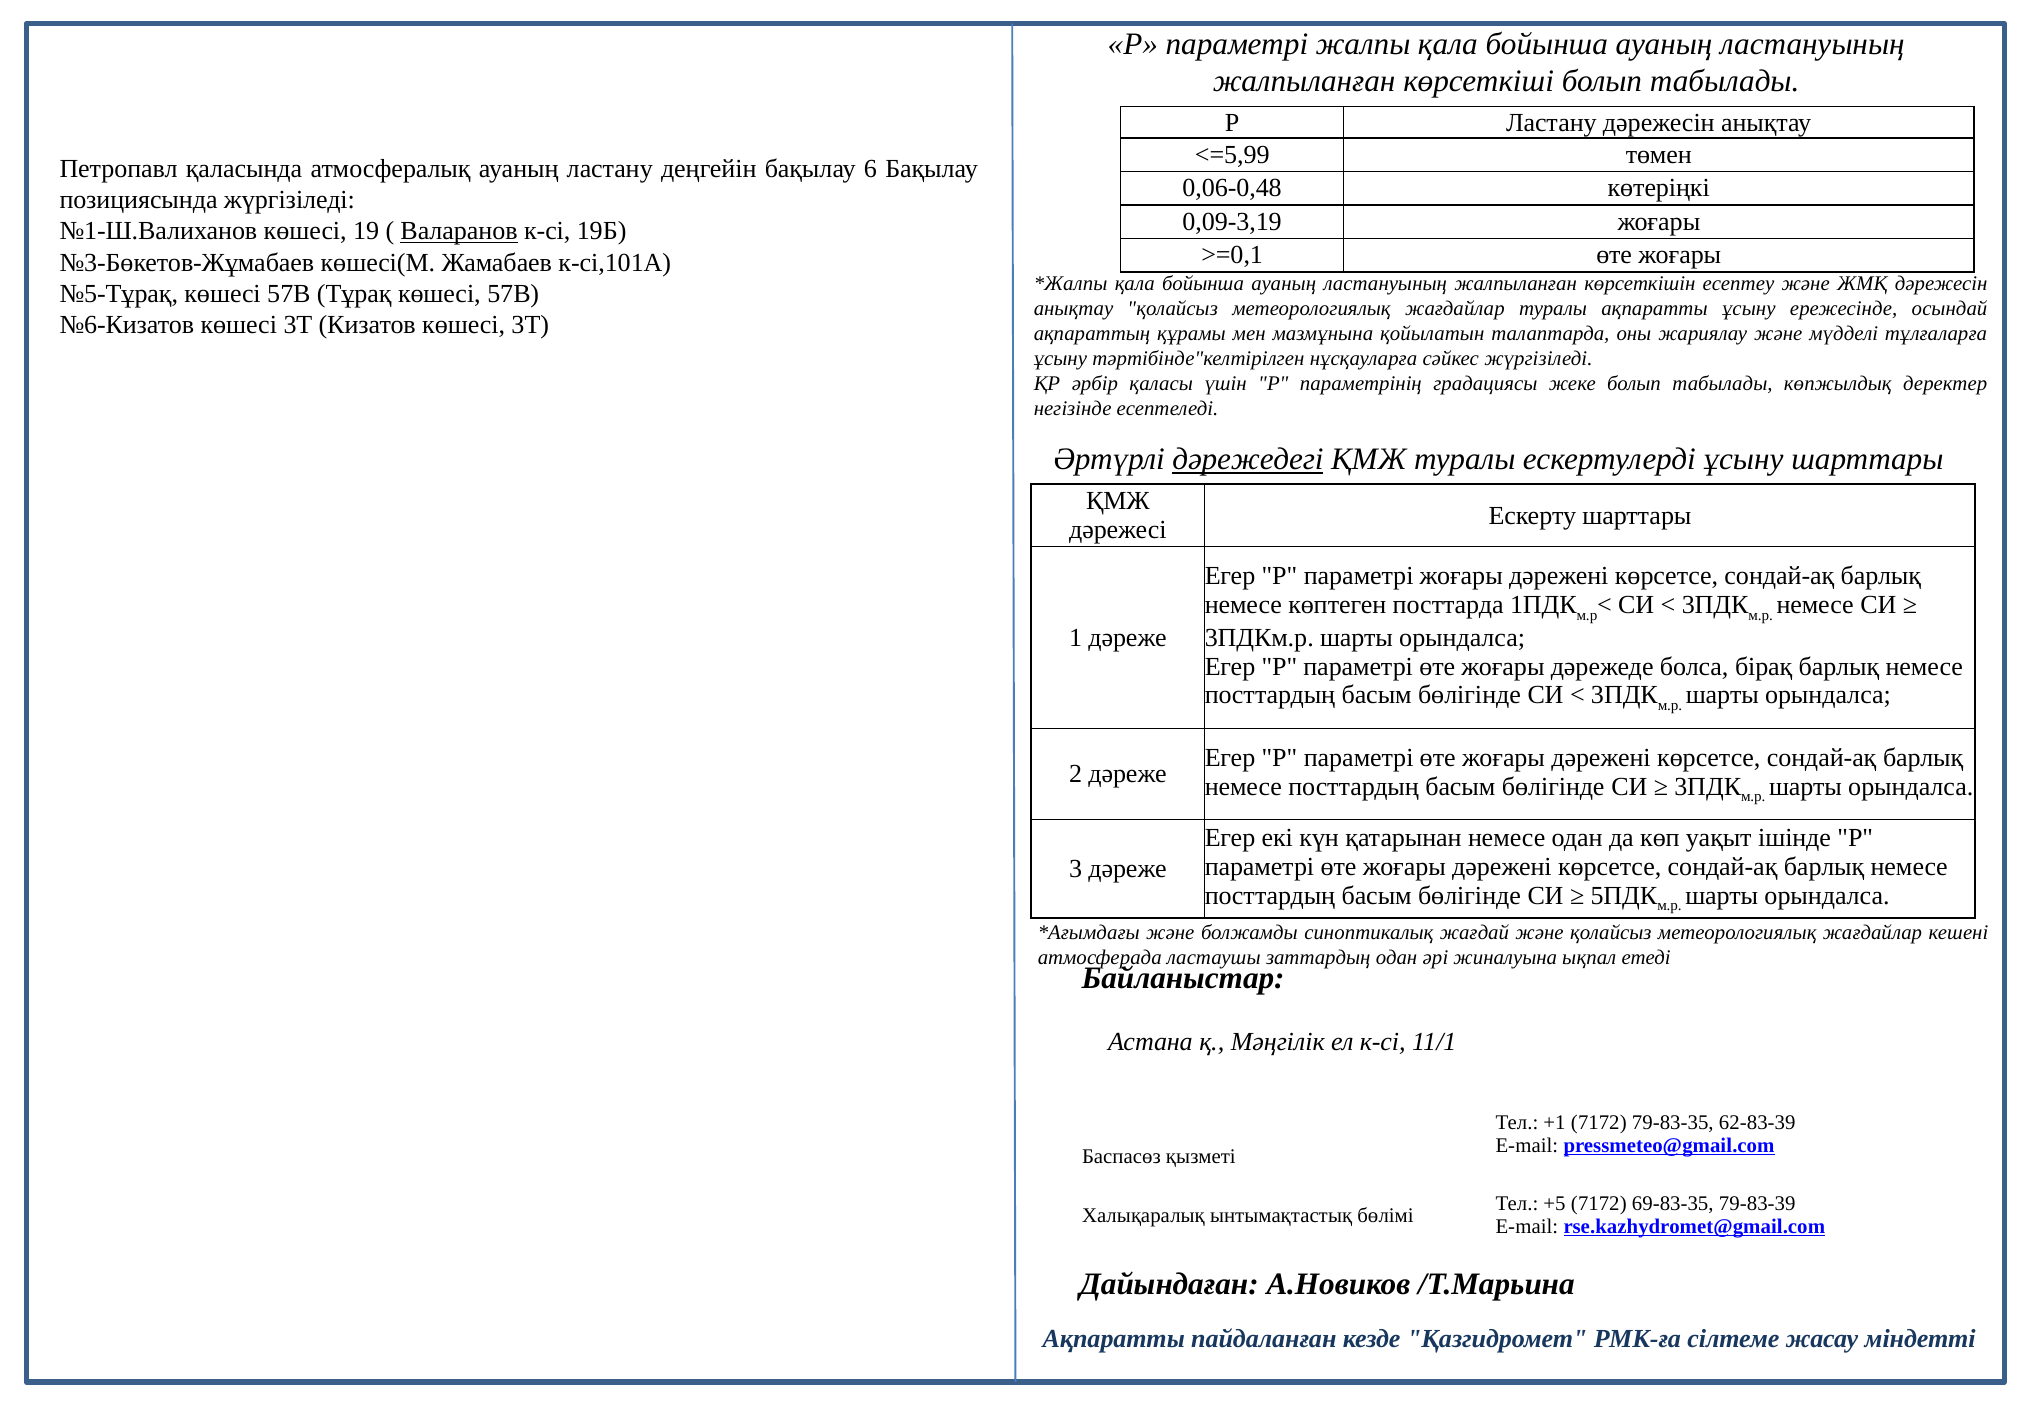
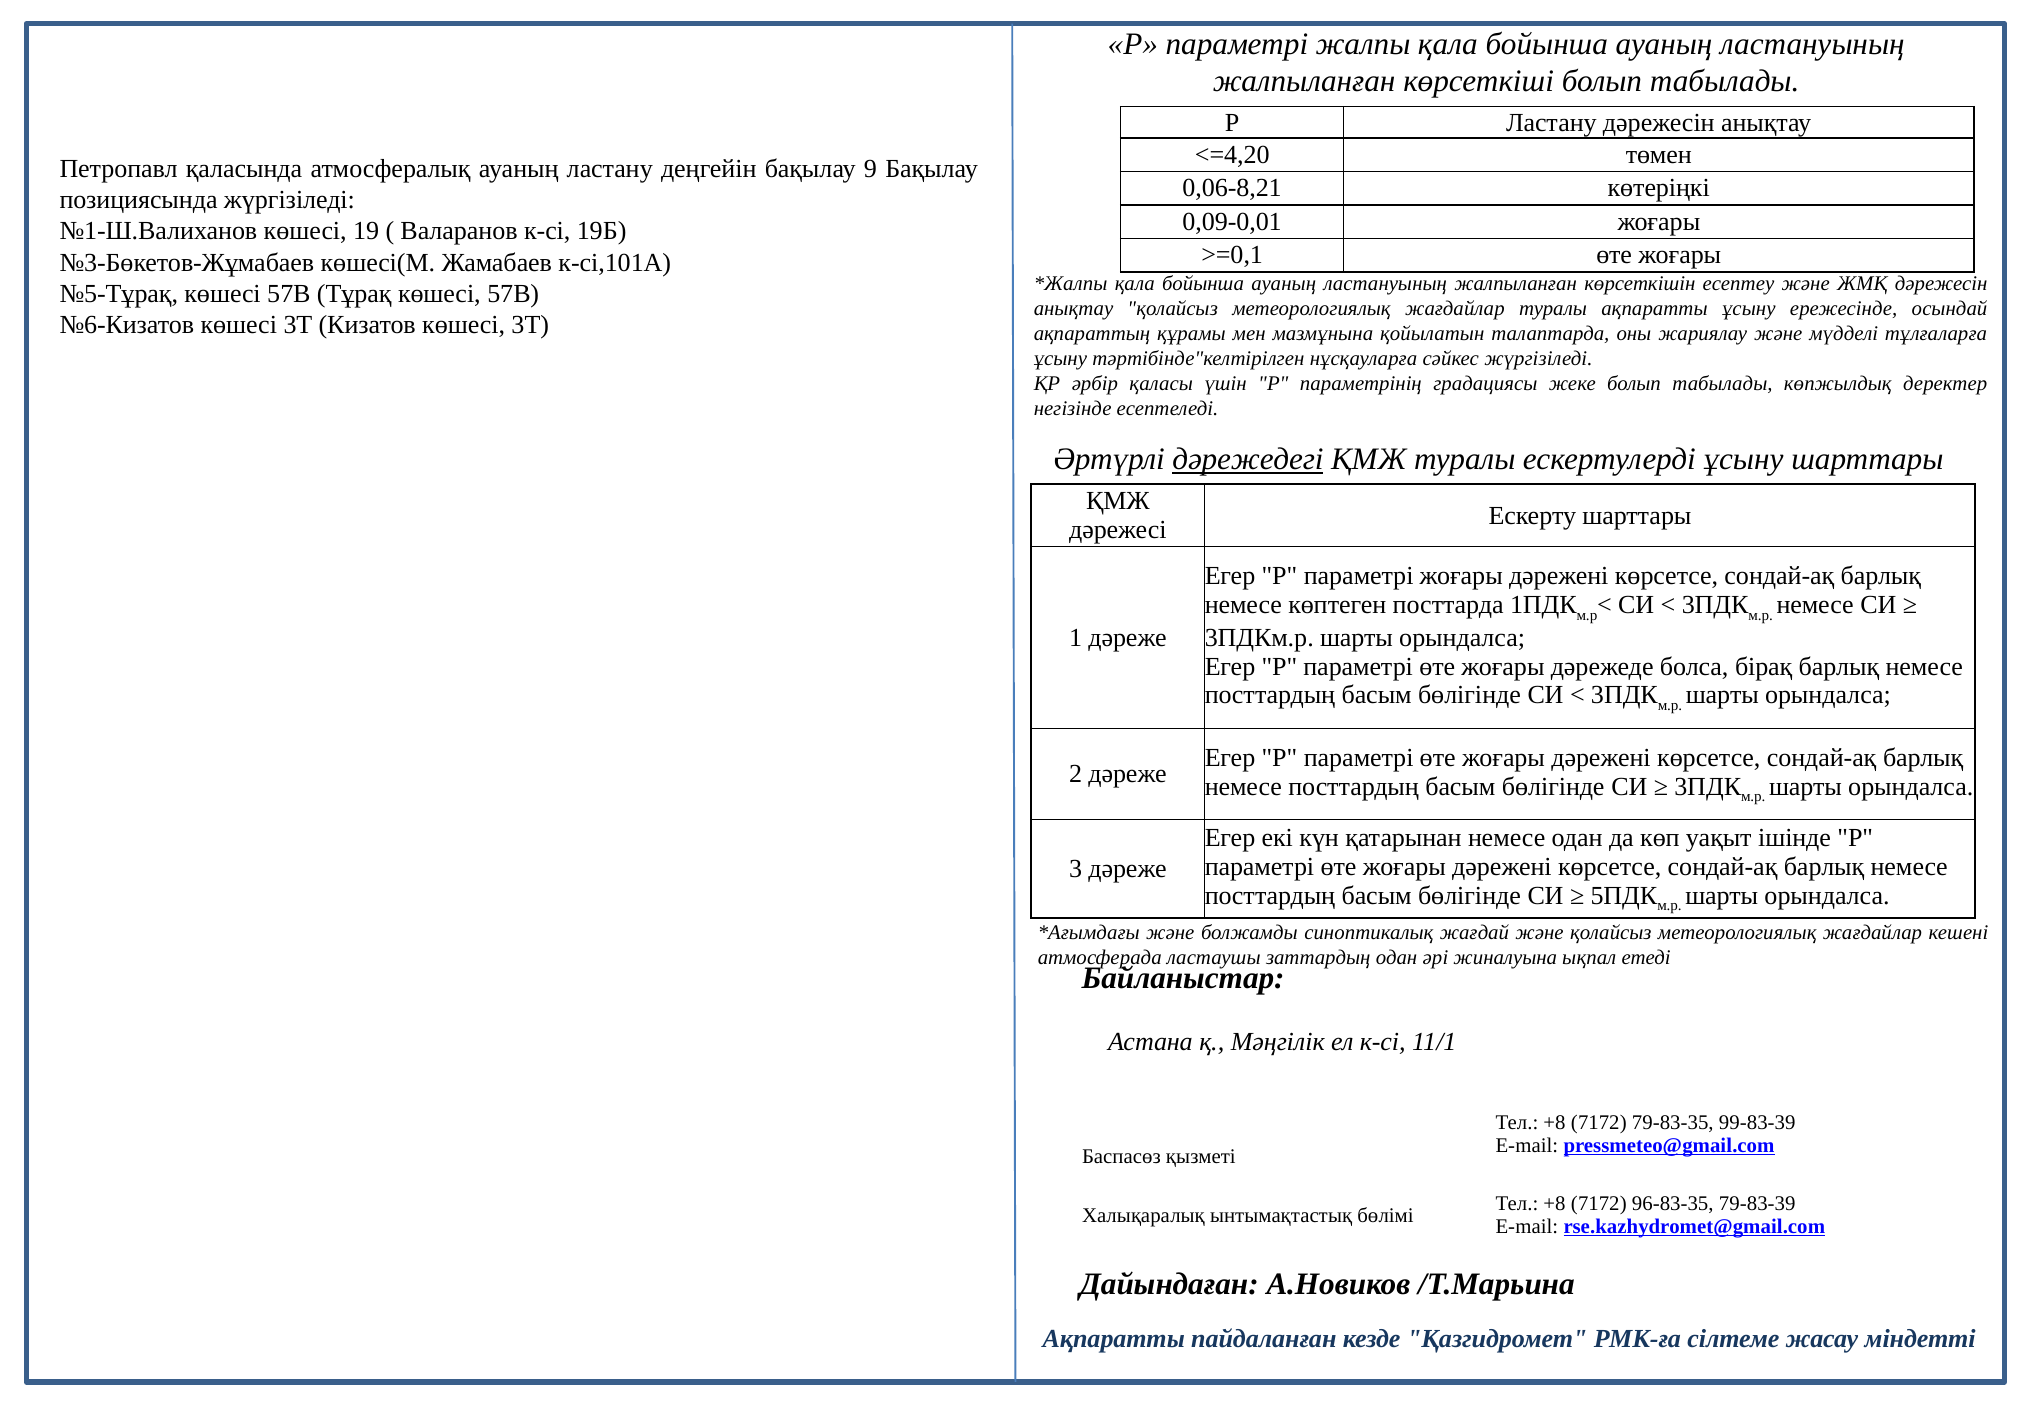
<=5,99: <=5,99 -> <=4,20
6: 6 -> 9
0,06-0,48: 0,06-0,48 -> 0,06-8,21
0,09-3,19: 0,09-3,19 -> 0,09-0,01
Валаранов underline: present -> none
+1 at (1555, 1122): +1 -> +8
62-83-39: 62-83-39 -> 99-83-39
+5 at (1555, 1204): +5 -> +8
69-83-35: 69-83-35 -> 96-83-35
